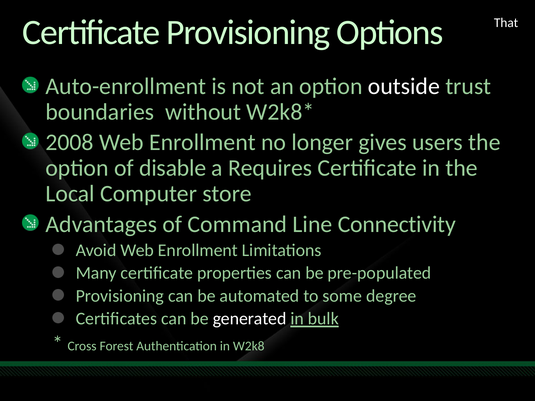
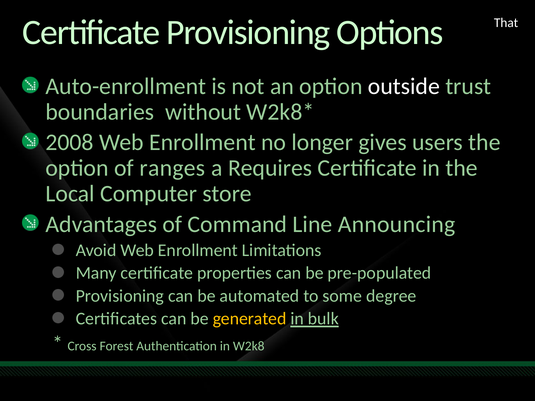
disable: disable -> ranges
Connectivity: Connectivity -> Announcing
generated colour: white -> yellow
